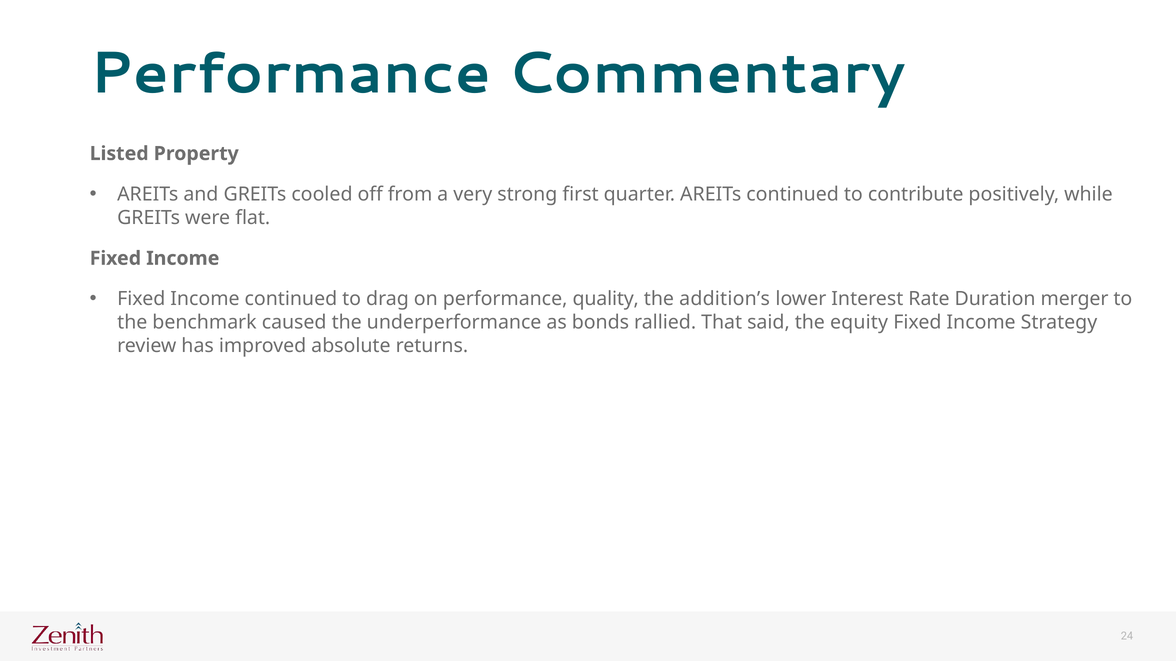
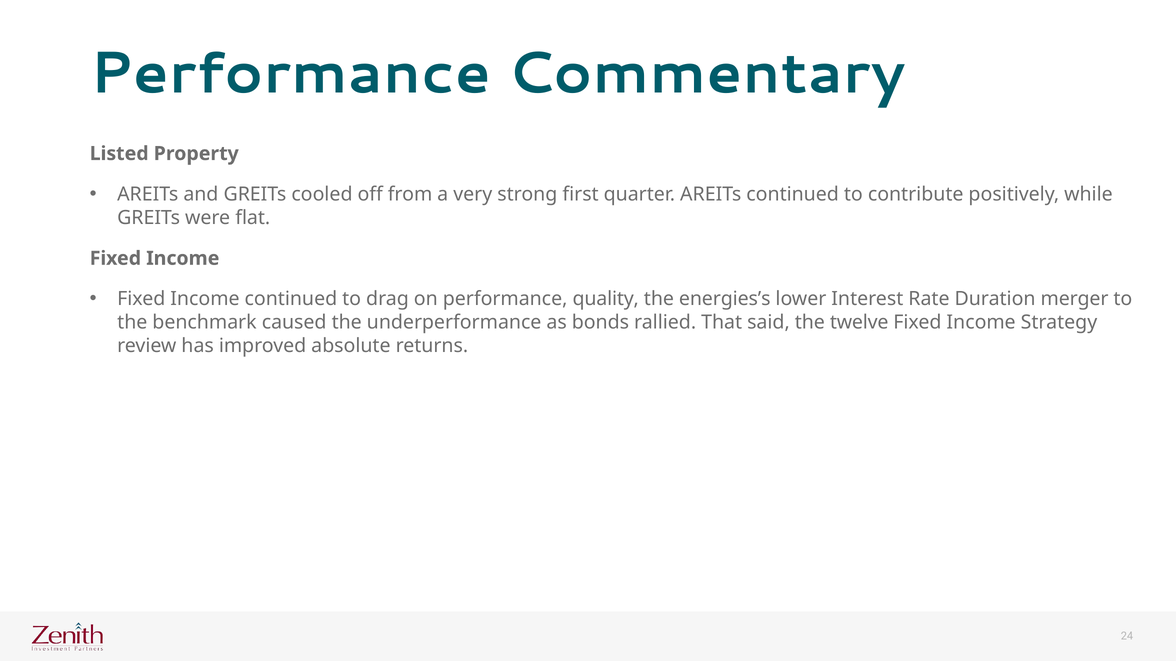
addition’s: addition’s -> energies’s
equity: equity -> twelve
